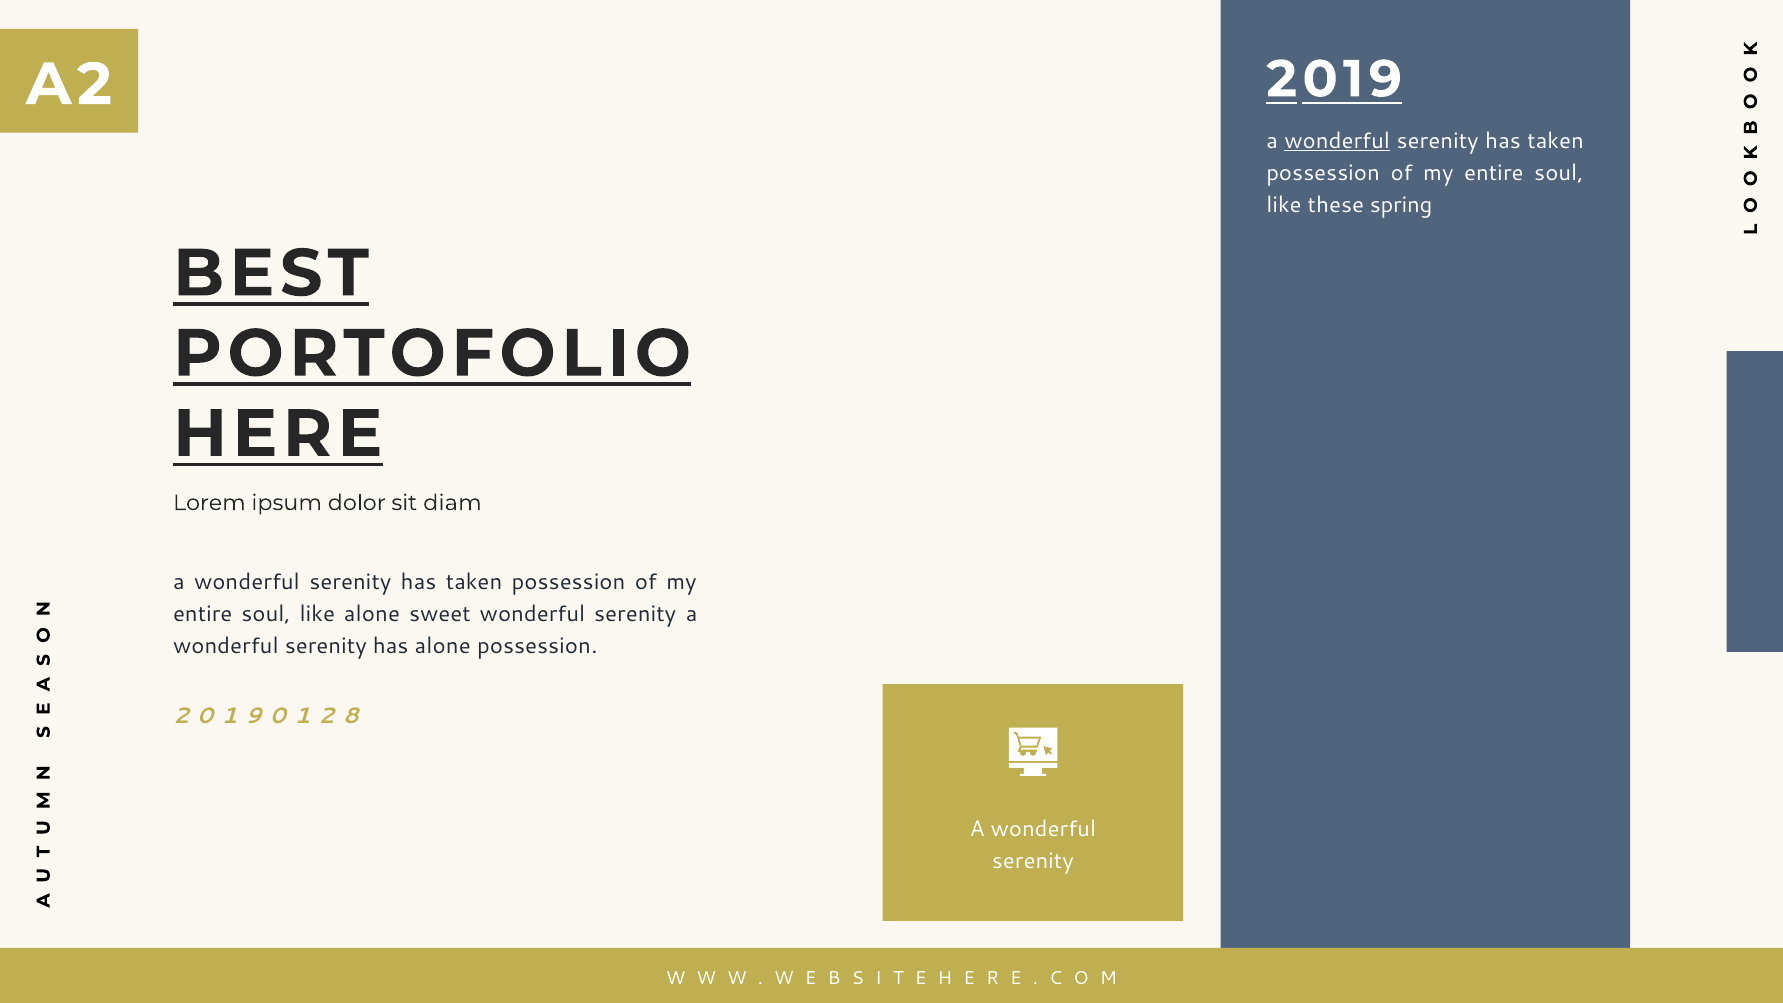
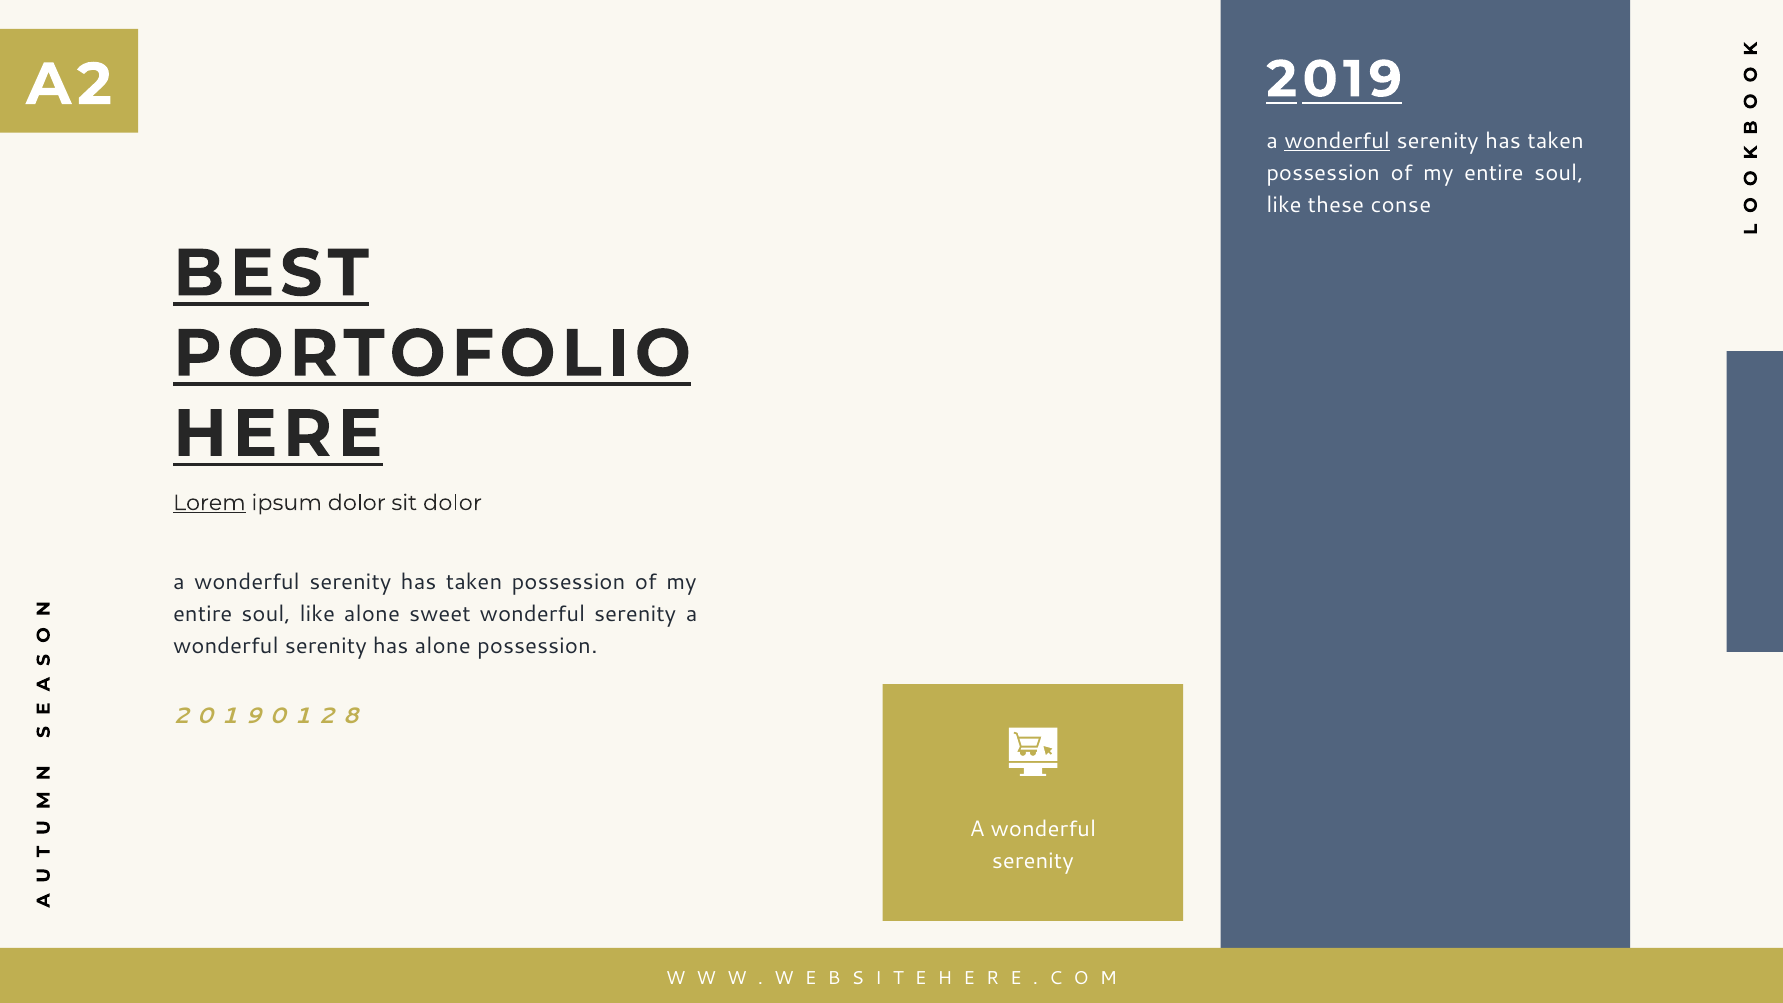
spring: spring -> conse
Lorem underline: none -> present
sit diam: diam -> dolor
